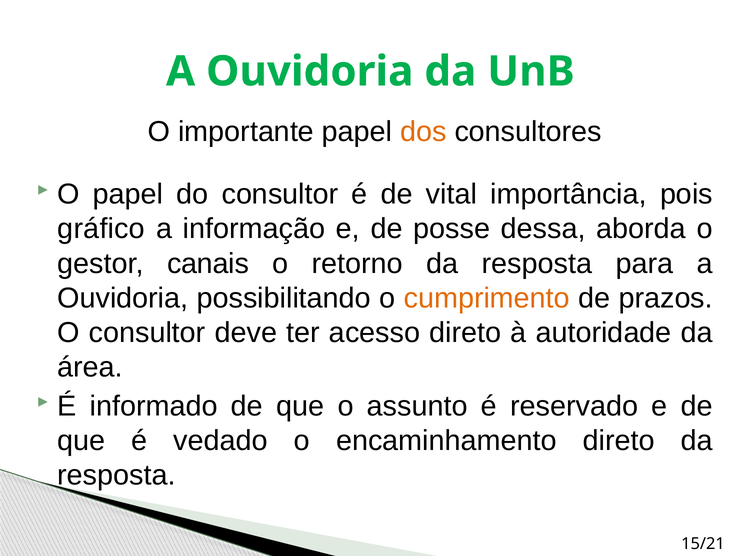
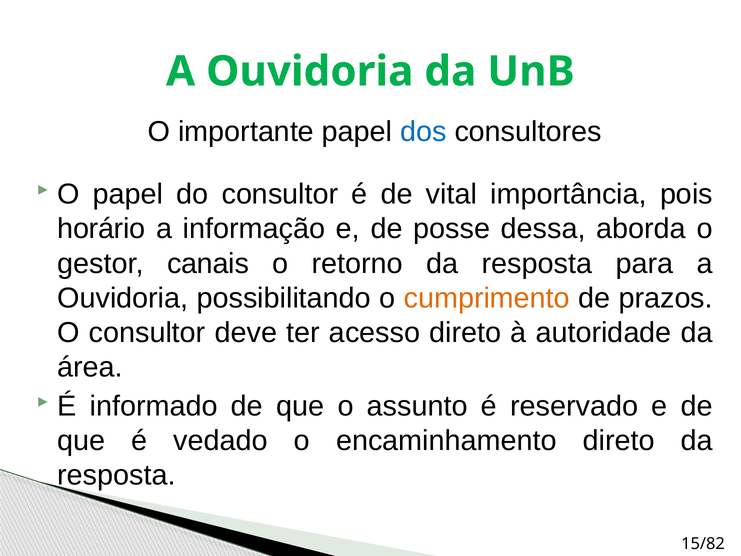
dos colour: orange -> blue
gráfico: gráfico -> horário
15/21: 15/21 -> 15/82
